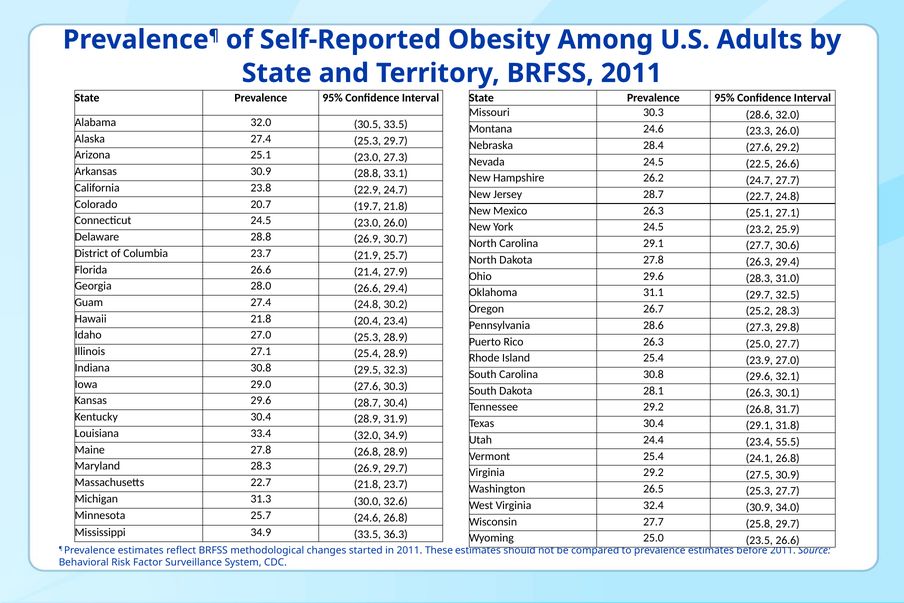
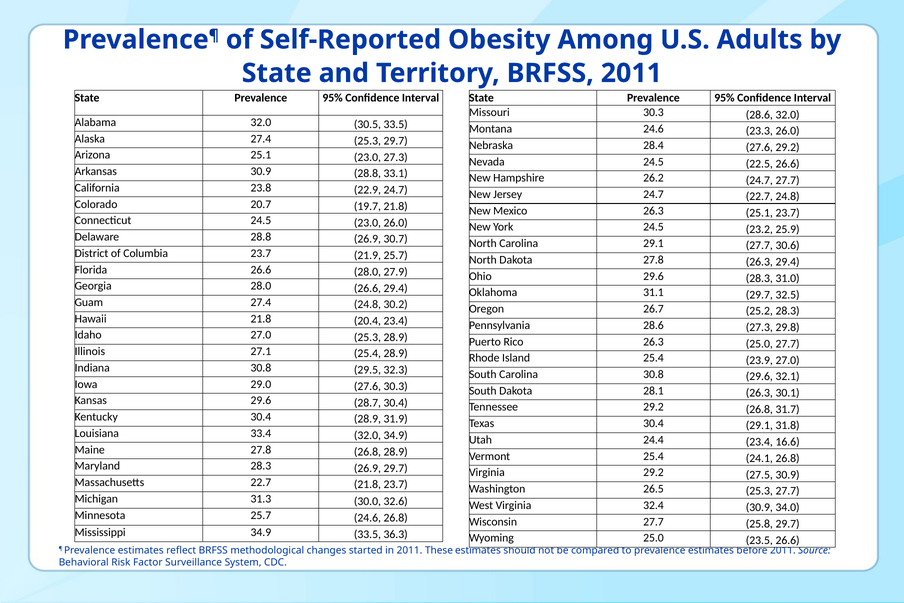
Jersey 28.7: 28.7 -> 24.7
25.1 27.1: 27.1 -> 23.7
26.6 21.4: 21.4 -> 28.0
55.5: 55.5 -> 16.6
